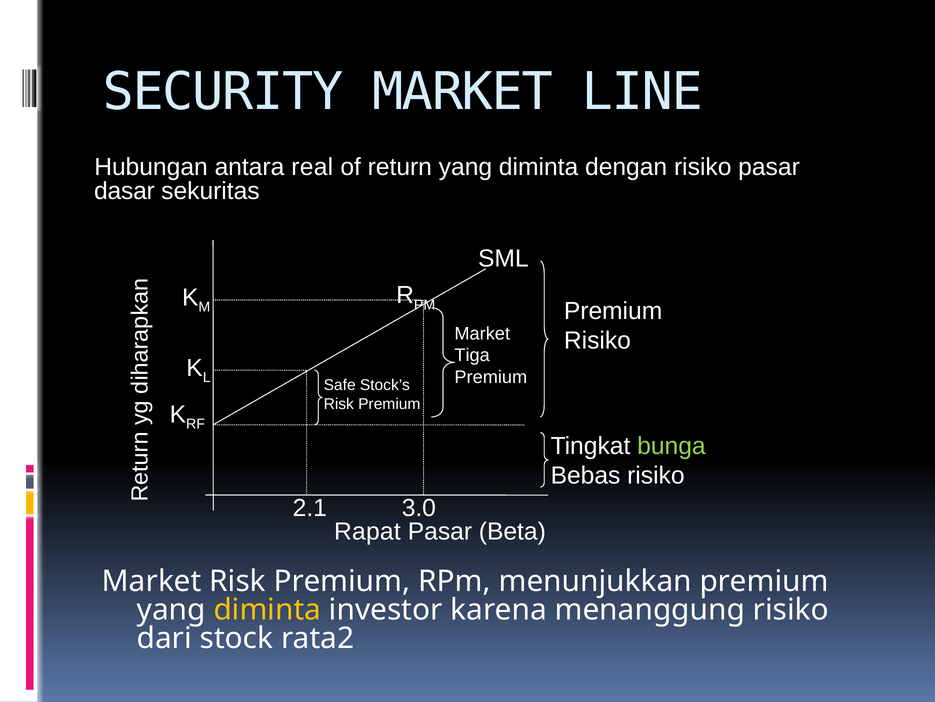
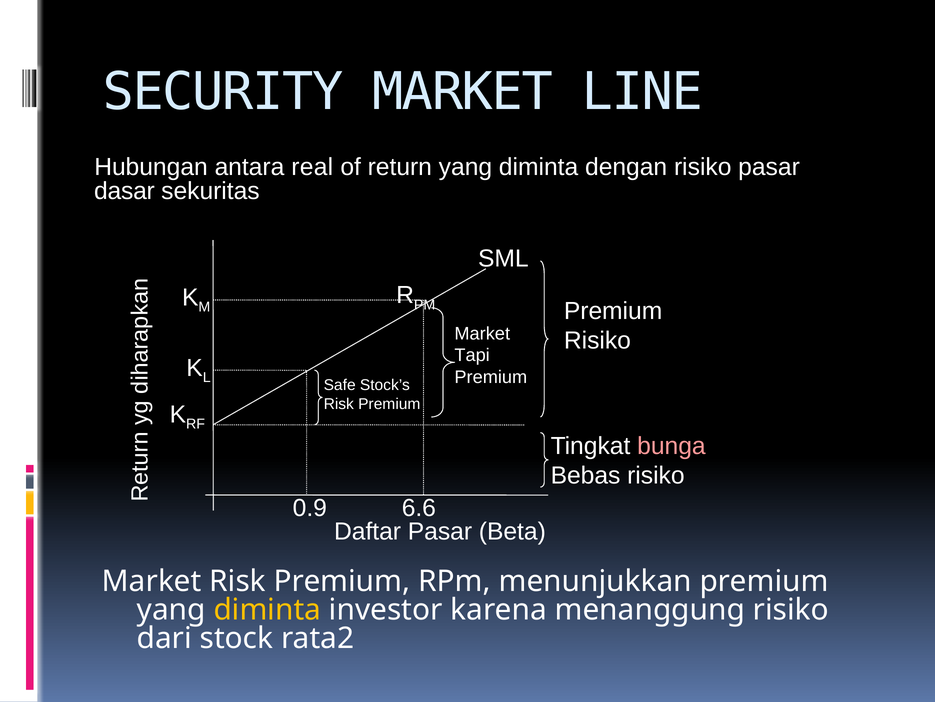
Tiga: Tiga -> Tapi
bunga colour: light green -> pink
2.1: 2.1 -> 0.9
3.0: 3.0 -> 6.6
Rapat: Rapat -> Daftar
